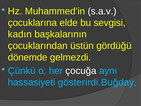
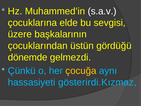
kadın: kadın -> üzere
çocuğa colour: white -> yellow
gösterirdi.Buğday: gösterirdi.Buğday -> gösterirdi.Kızmaz
